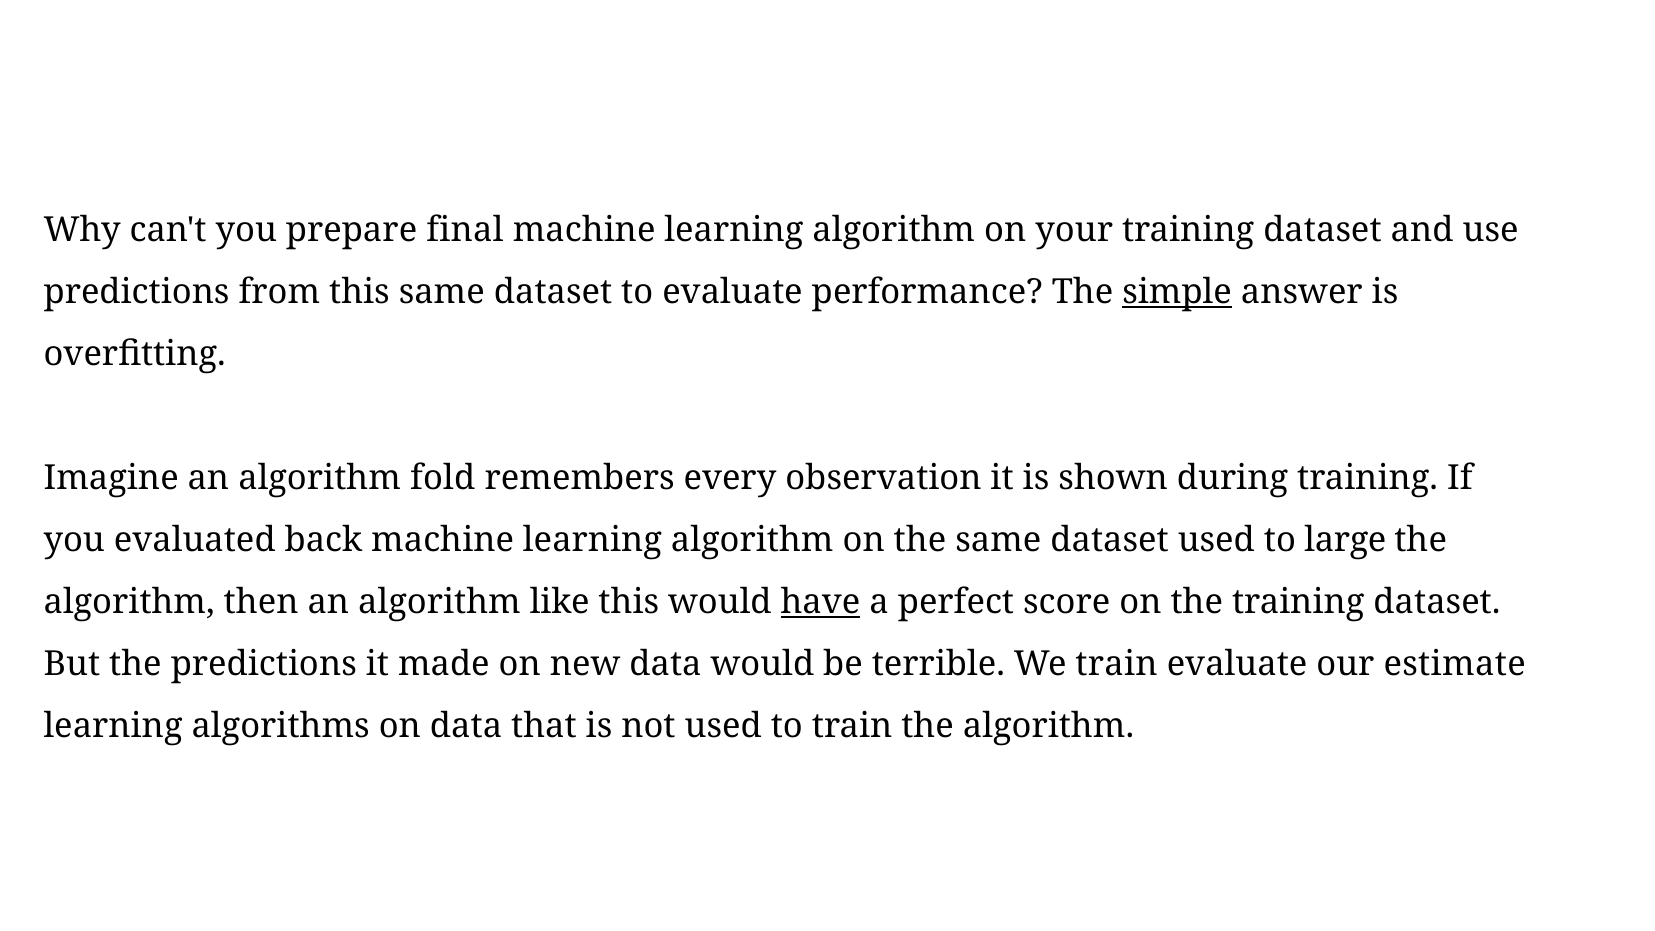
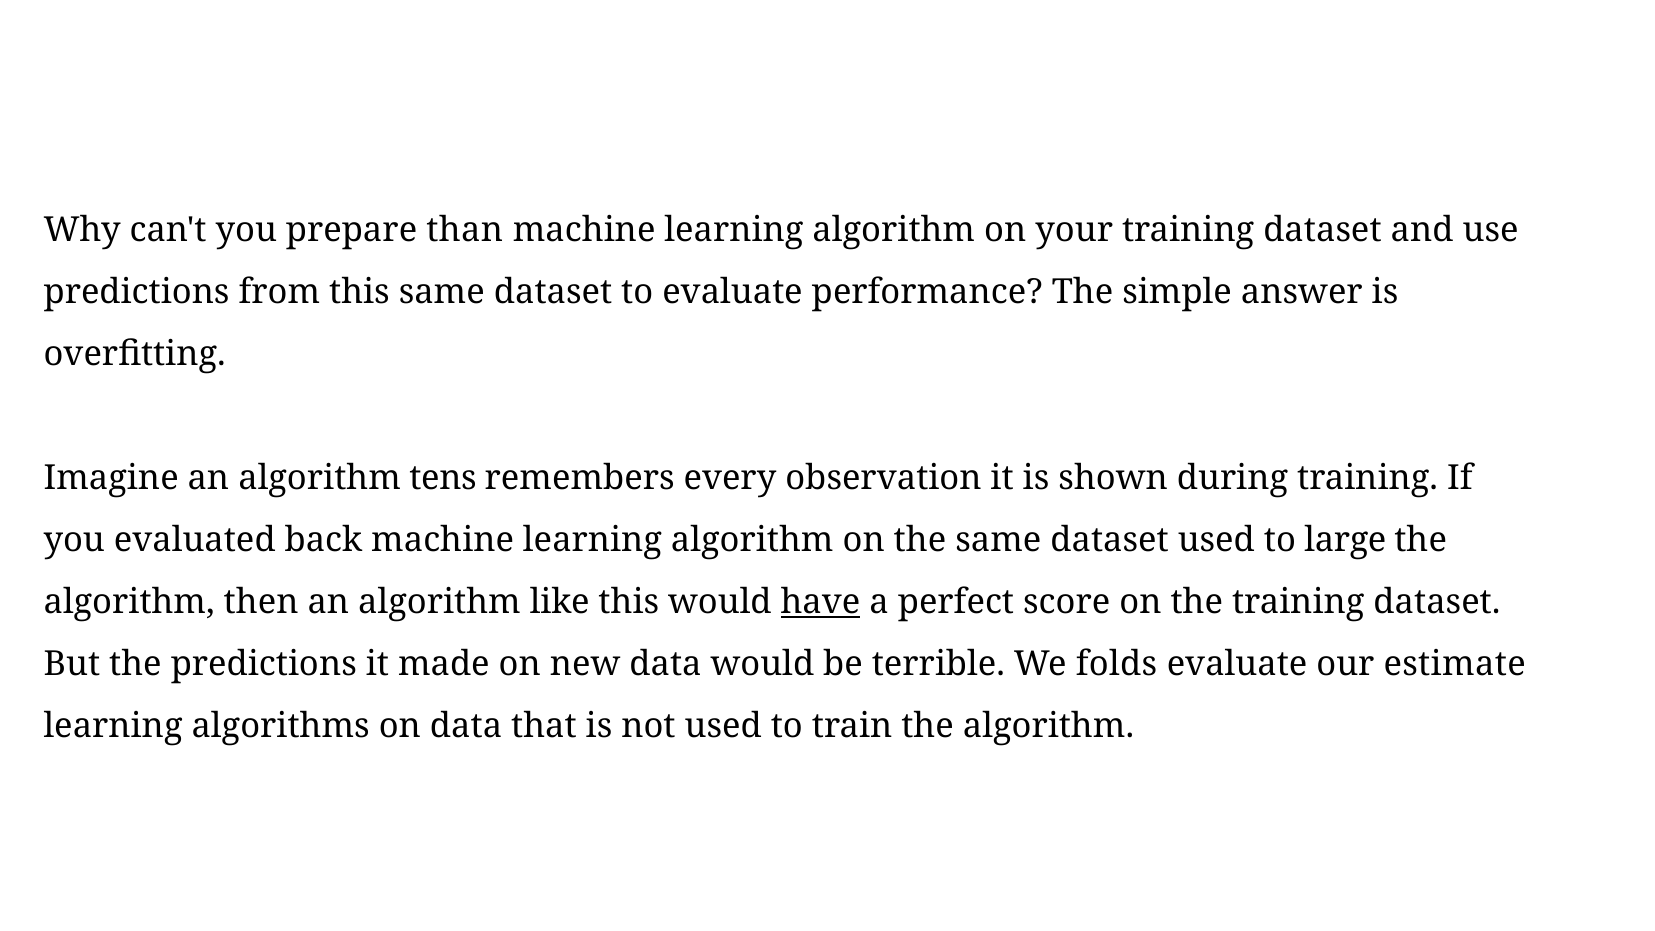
final: final -> than
simple underline: present -> none
fold: fold -> tens
We train: train -> folds
